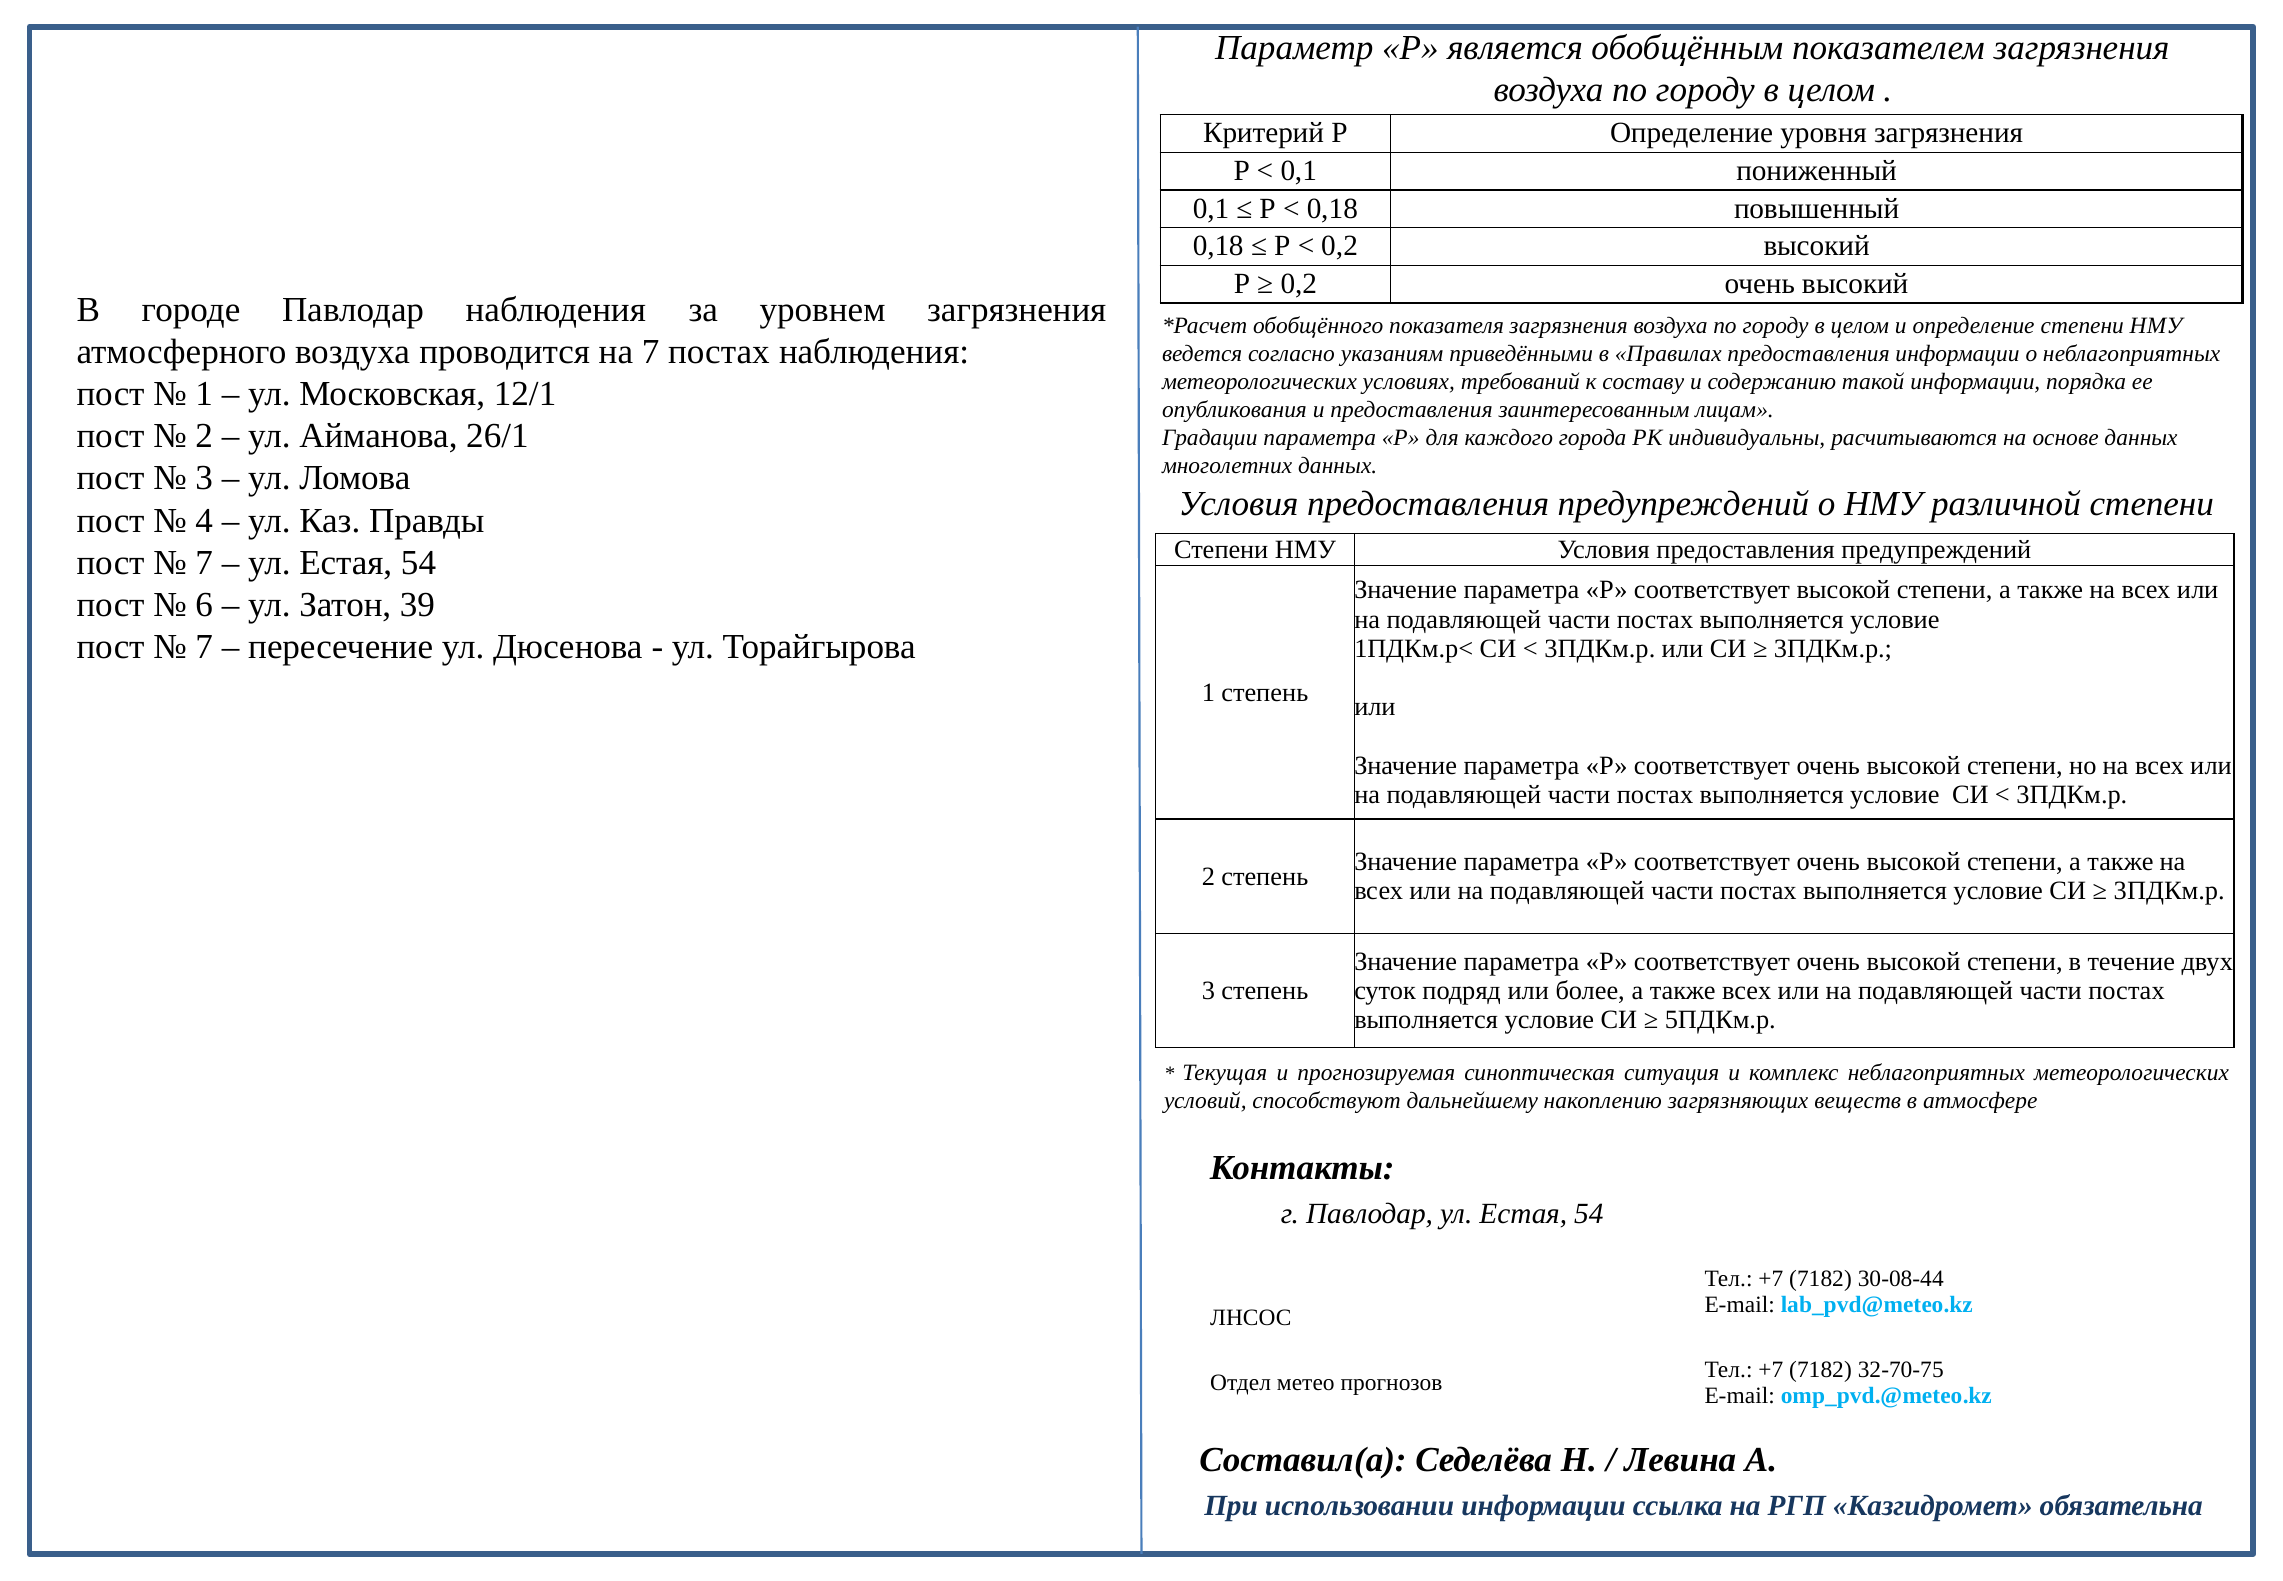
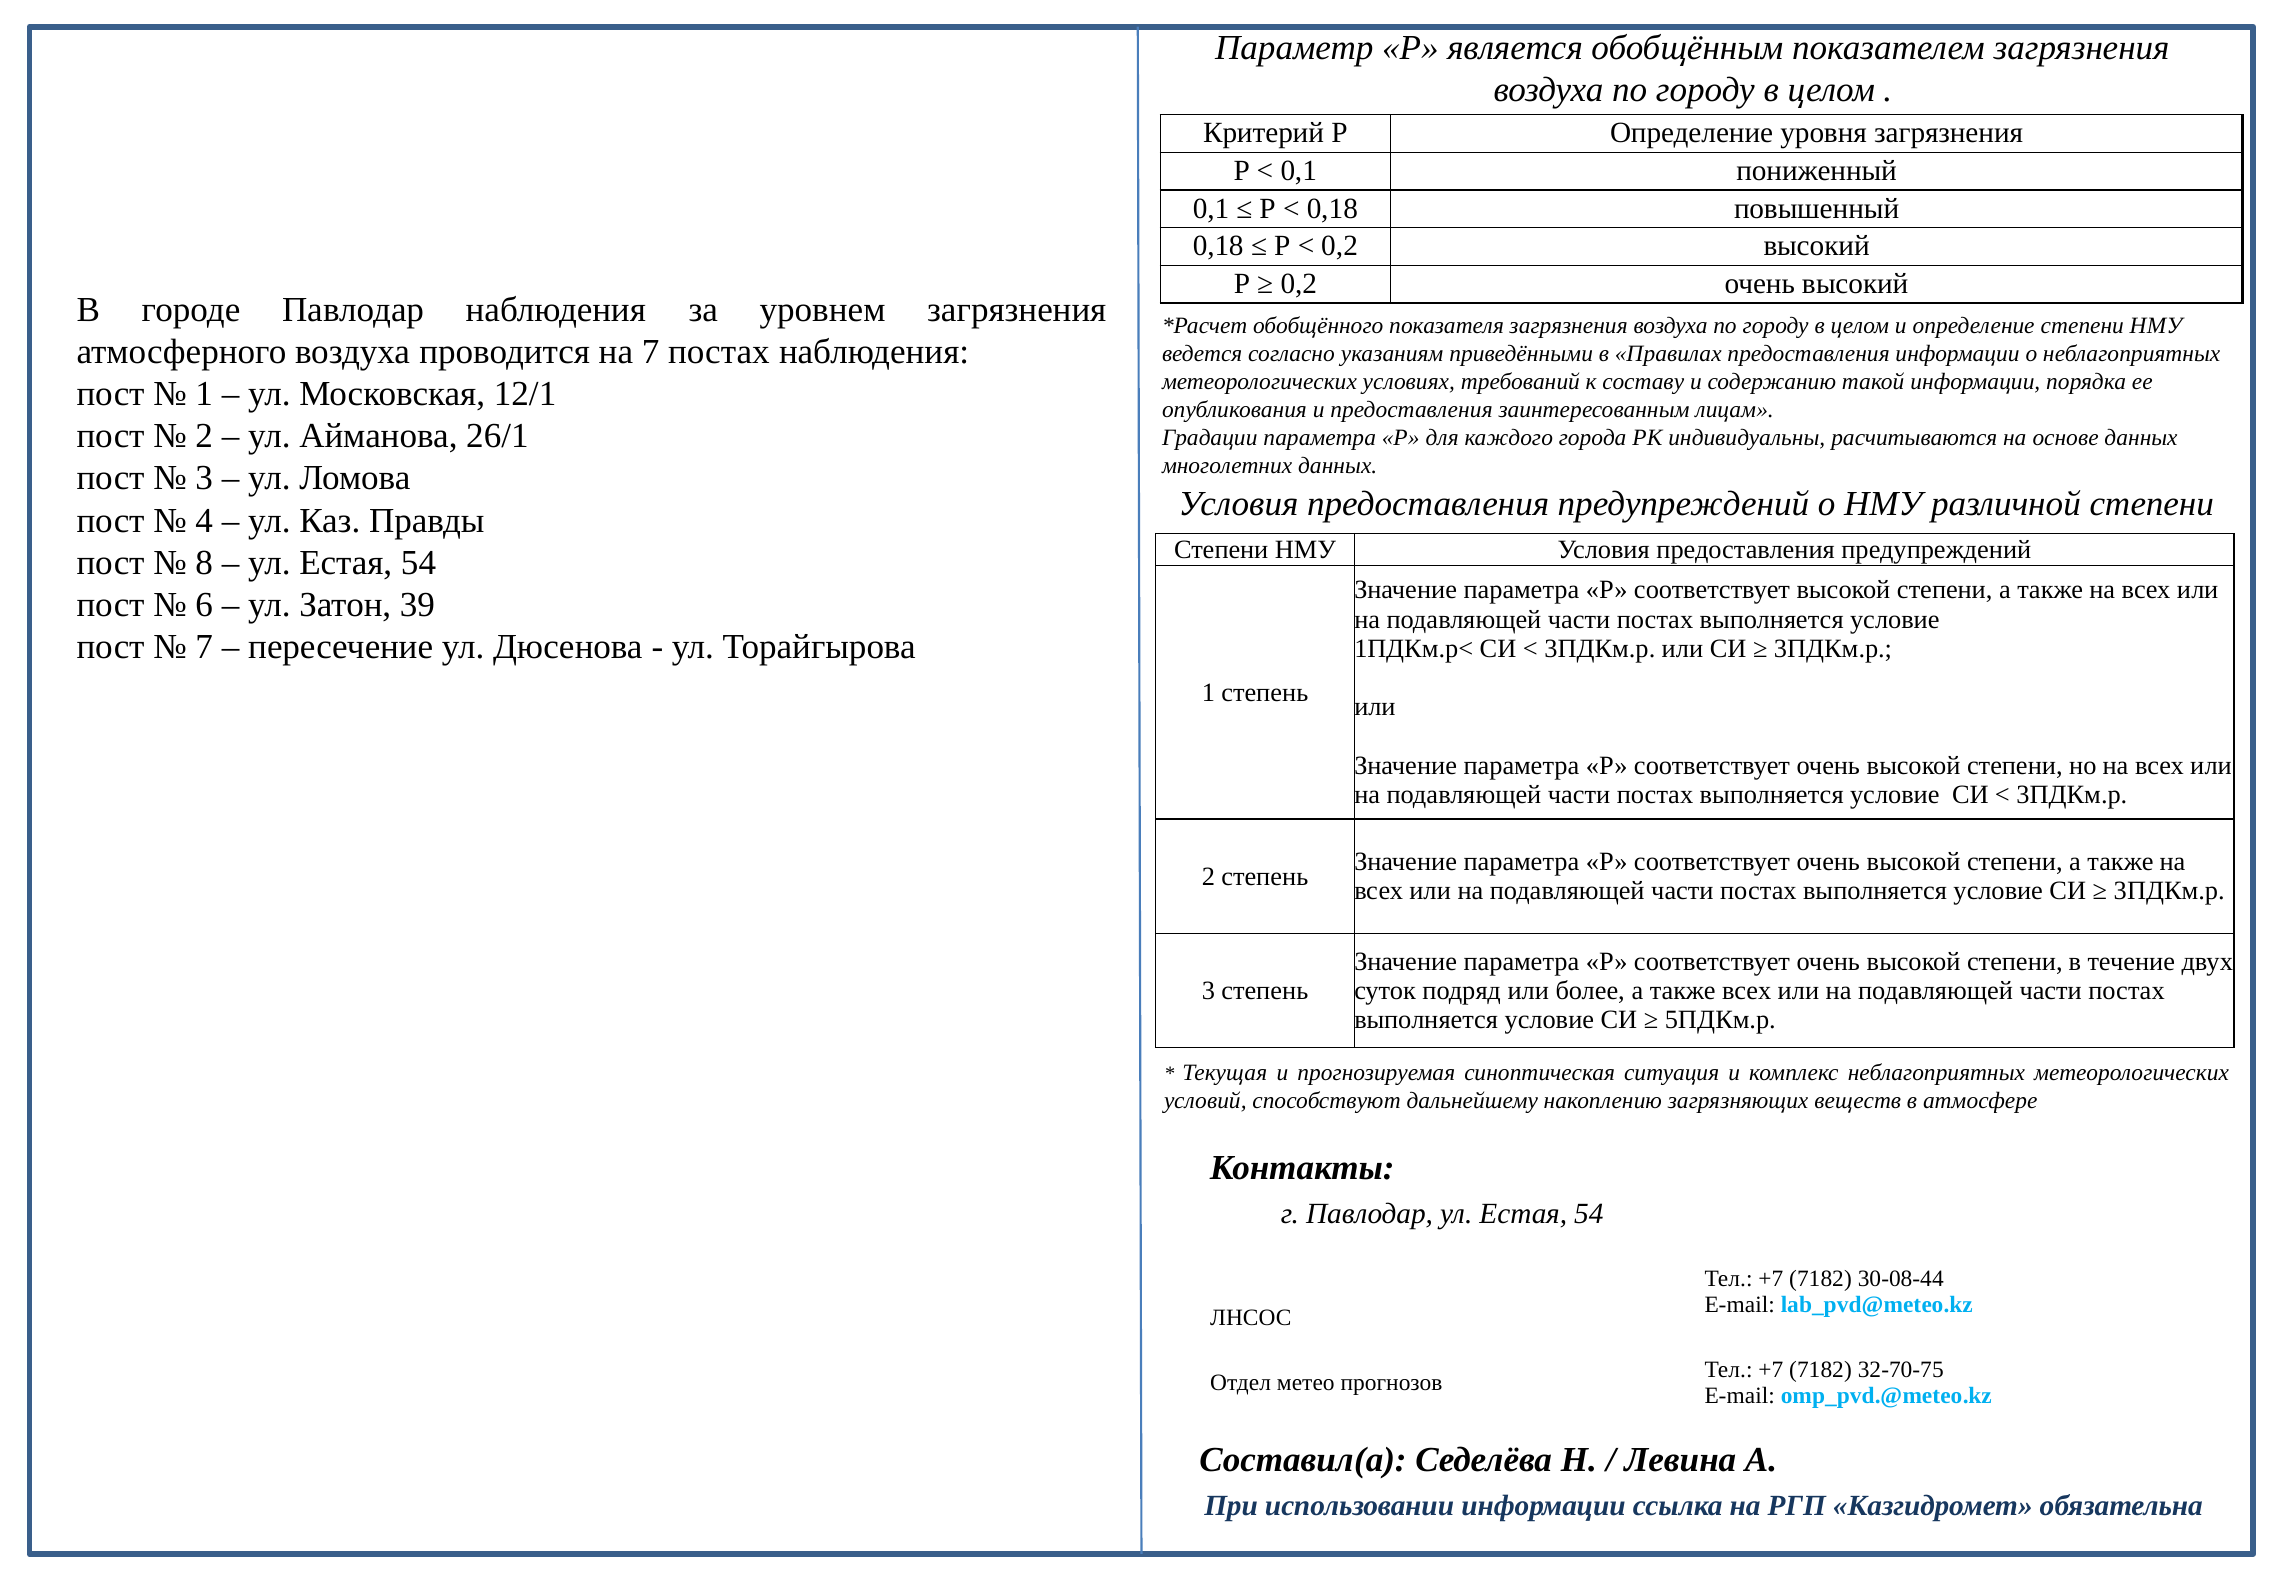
7 at (204, 562): 7 -> 8
